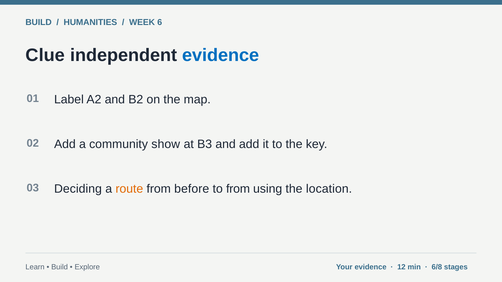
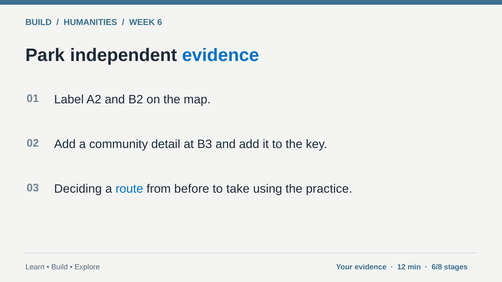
Clue: Clue -> Park
show: show -> detail
route colour: orange -> blue
to from: from -> take
location: location -> practice
